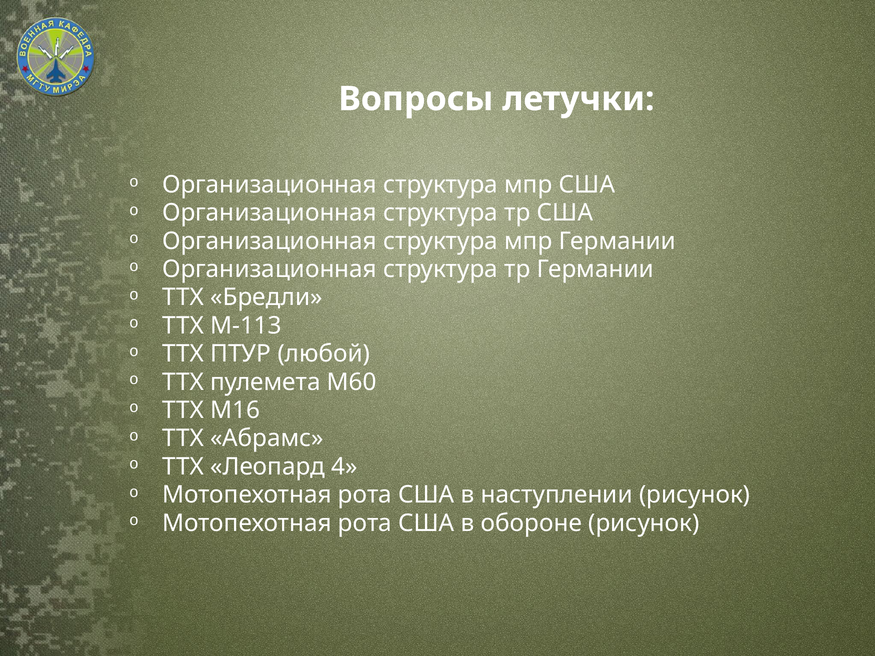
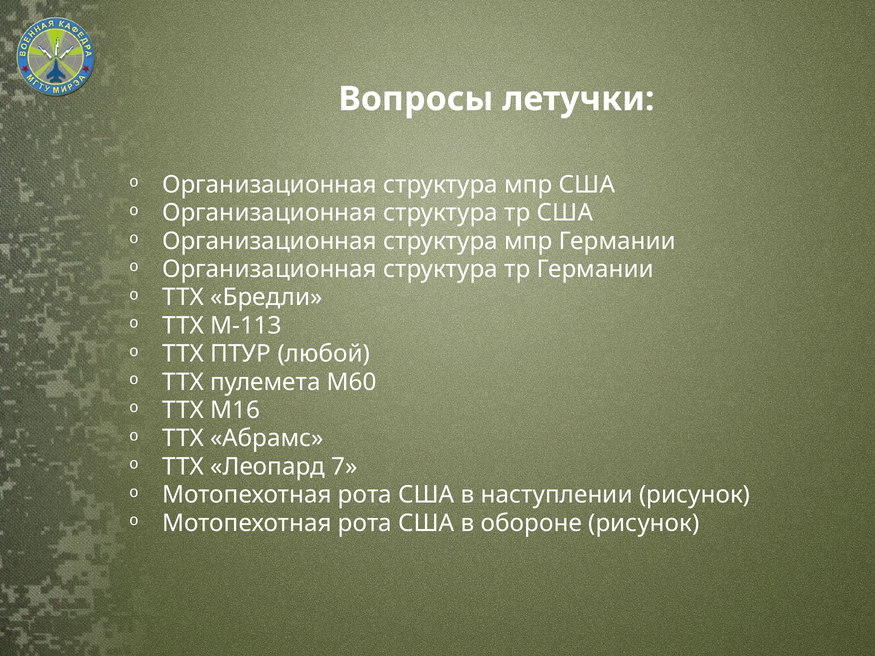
4: 4 -> 7
